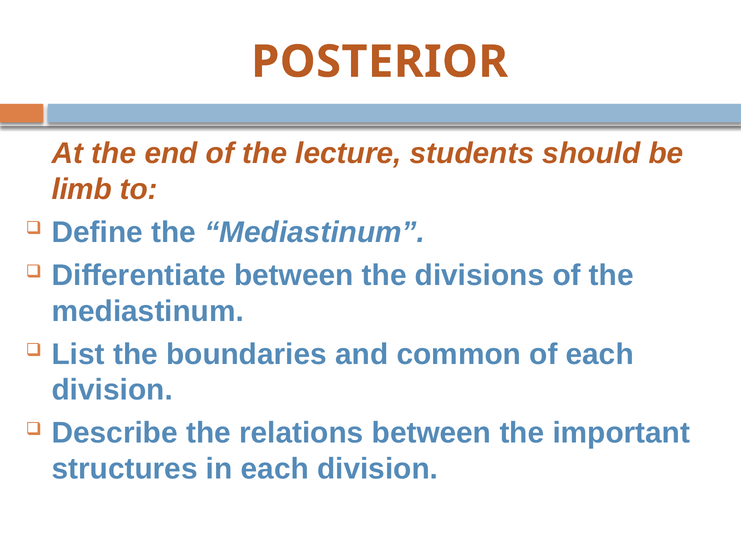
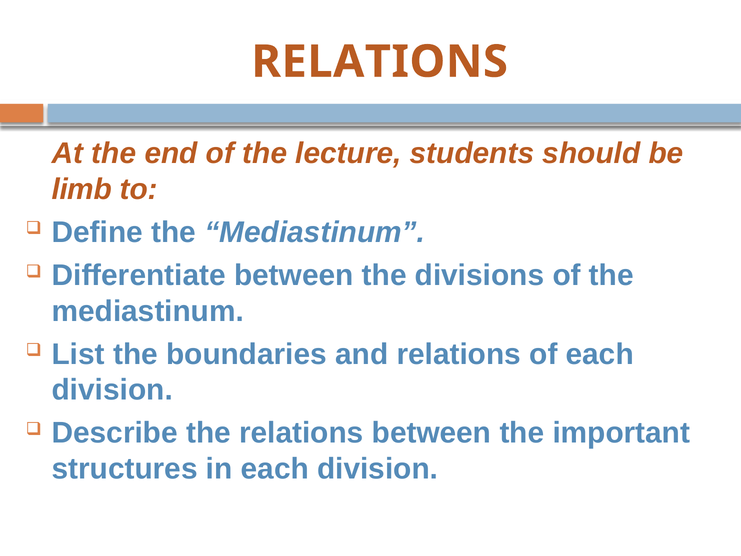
POSTERIOR at (380, 62): POSTERIOR -> RELATIONS
and common: common -> relations
